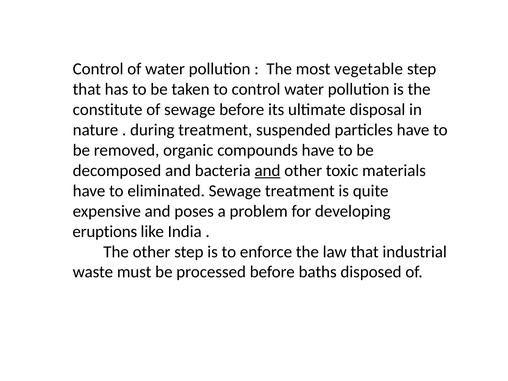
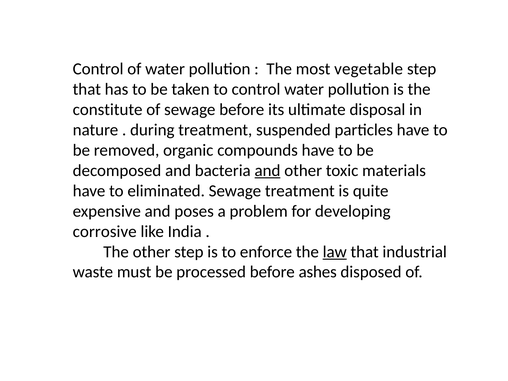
eruptions: eruptions -> corrosive
law underline: none -> present
baths: baths -> ashes
